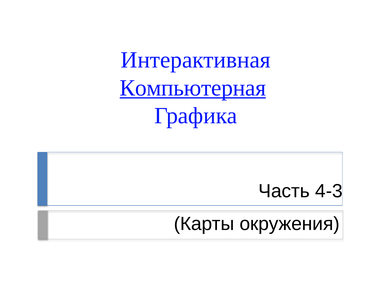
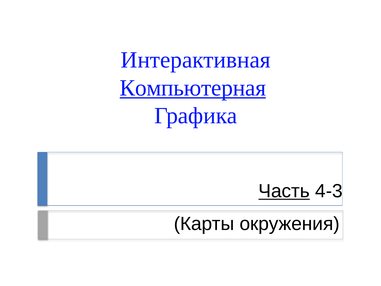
Часть underline: none -> present
